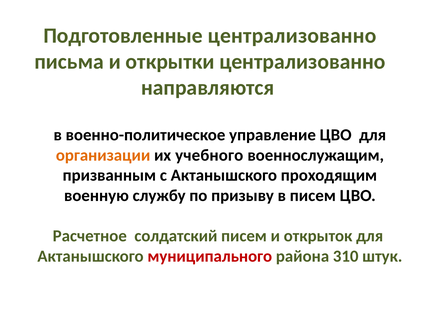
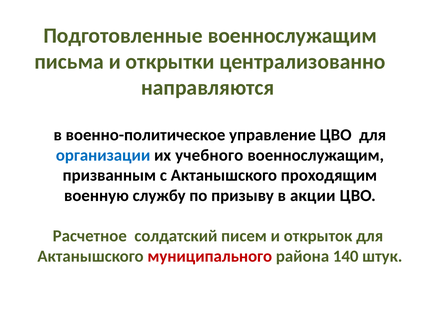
Подготовленные централизованно: централизованно -> военнослужащим
организации colour: orange -> blue
в писем: писем -> акции
310: 310 -> 140
